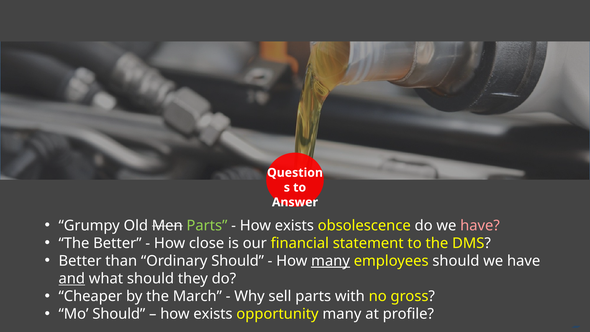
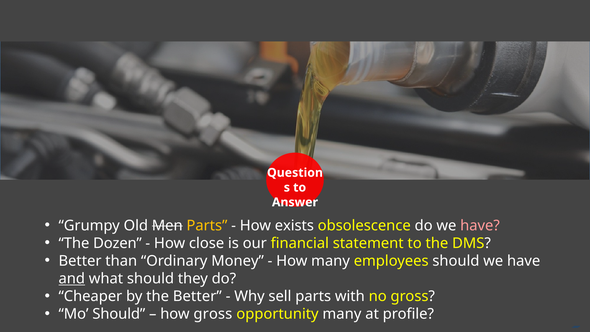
Parts at (207, 225) colour: light green -> yellow
The Better: Better -> Dozen
Ordinary Should: Should -> Money
many at (331, 261) underline: present -> none
the March: March -> Better
exists at (213, 314): exists -> gross
